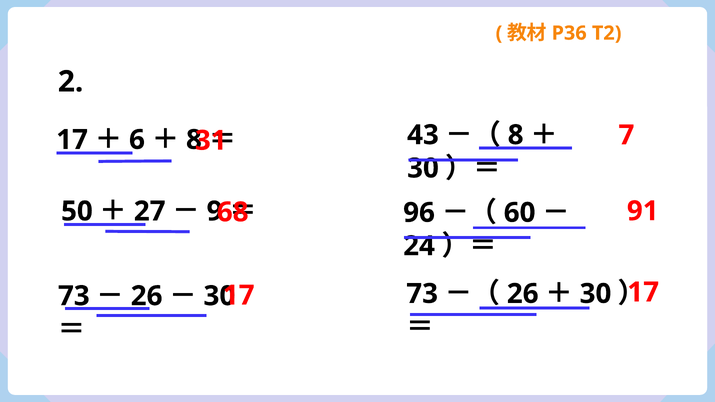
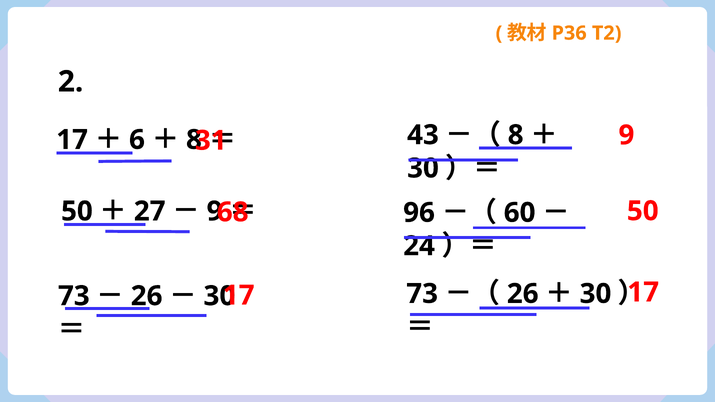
7 at (626, 135): 7 -> 9
91 at (643, 211): 91 -> 50
